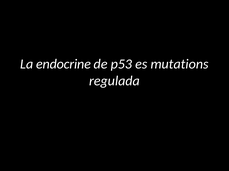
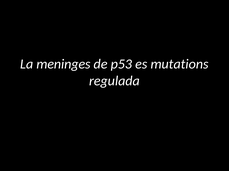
endocrine: endocrine -> meninges
